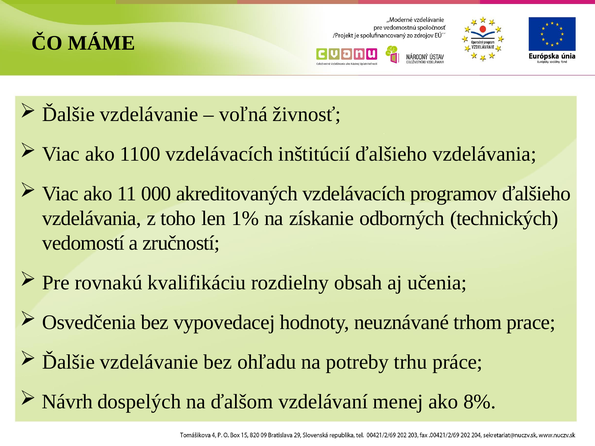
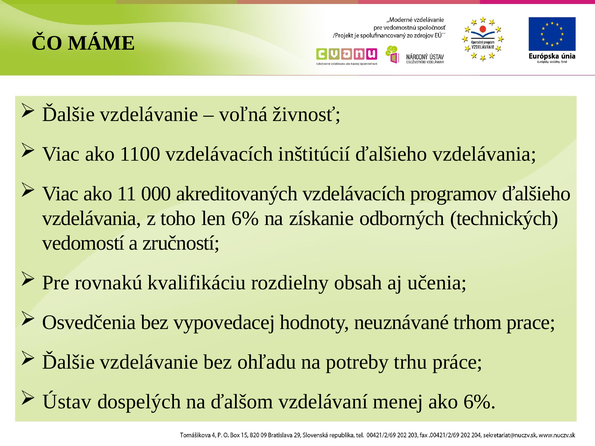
len 1%: 1% -> 6%
Návrh: Návrh -> Ústav
ako 8%: 8% -> 6%
